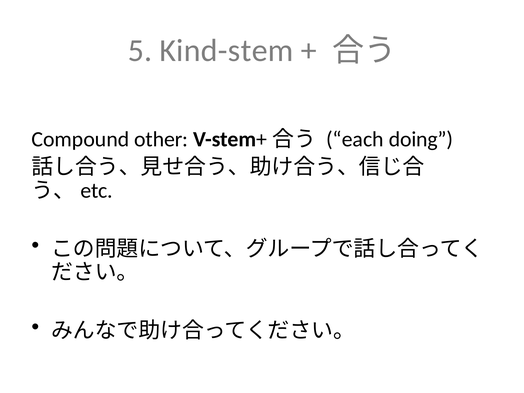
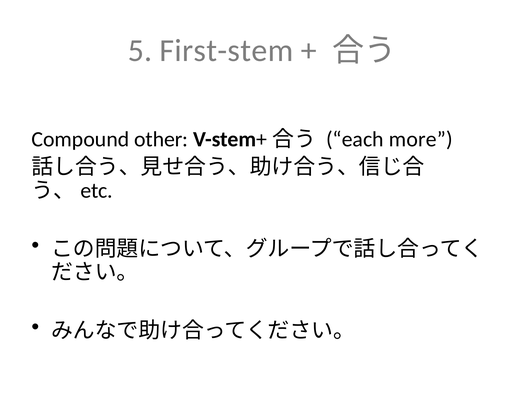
Kind-stem: Kind-stem -> First-stem
doing: doing -> more
